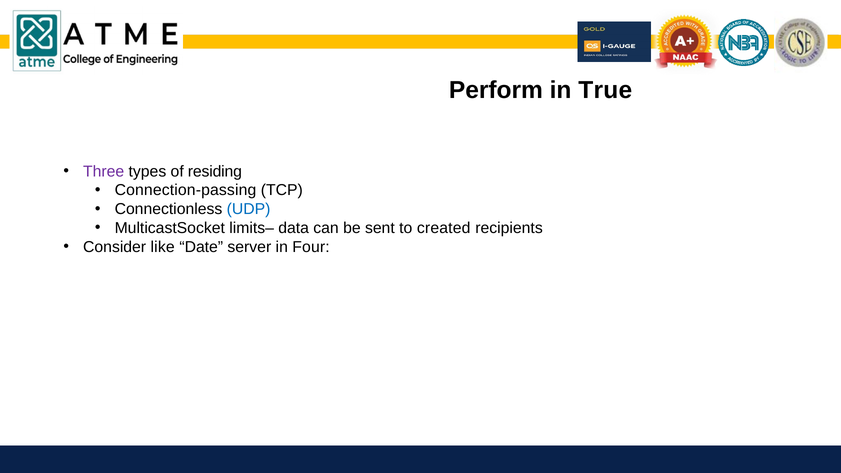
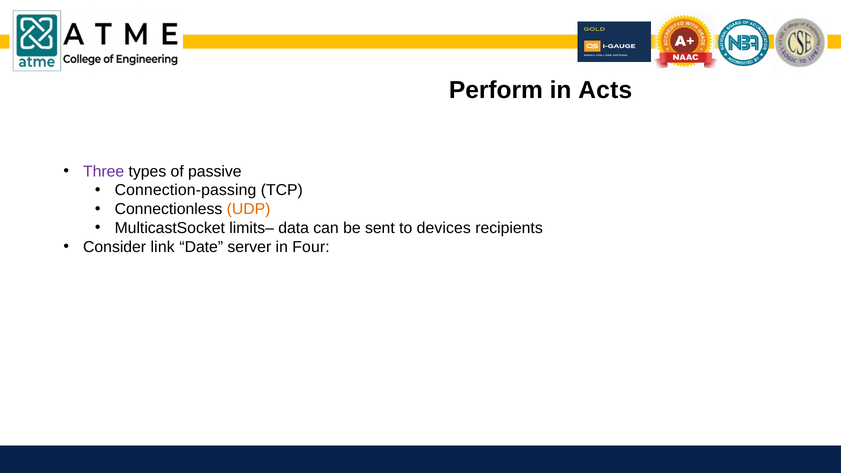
True: True -> Acts
residing: residing -> passive
UDP colour: blue -> orange
created: created -> devices
like: like -> link
